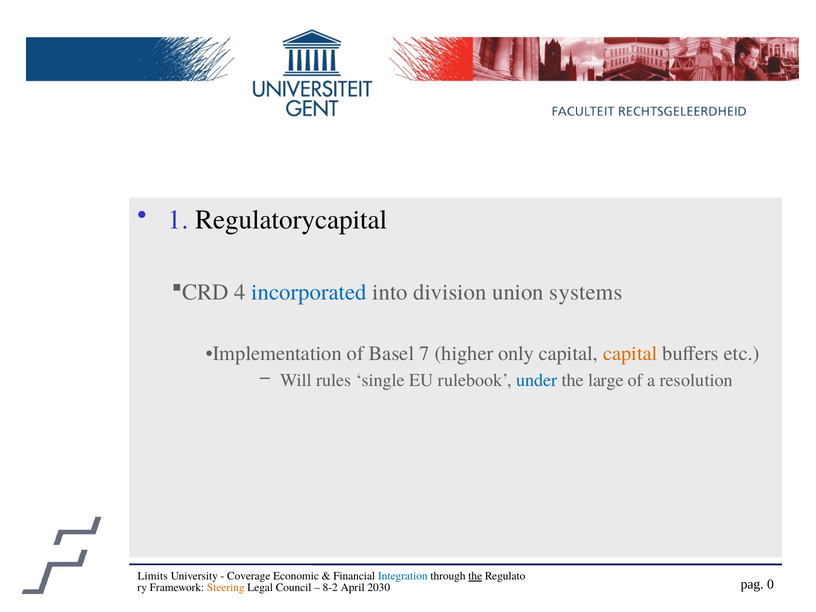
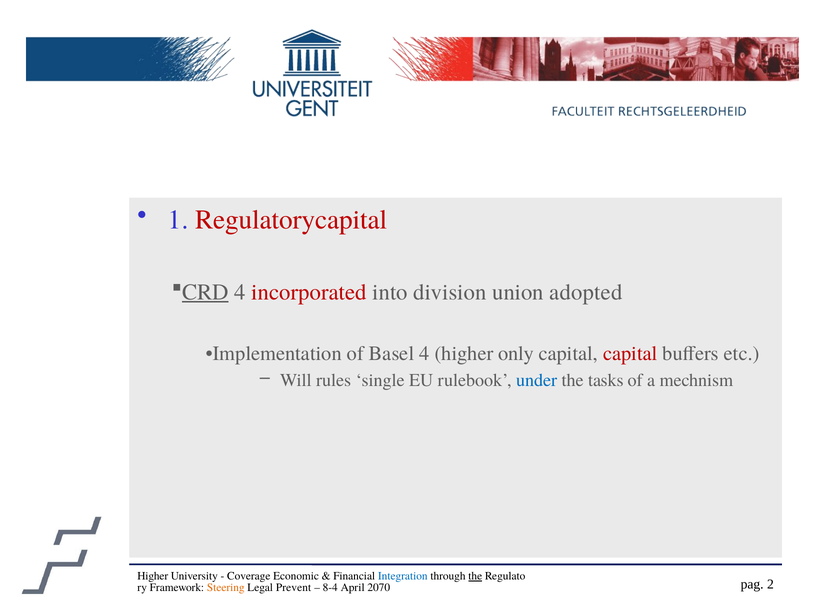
Regulatorycapital colour: black -> red
CRD underline: none -> present
incorporated colour: blue -> red
systems: systems -> adopted
Basel 7: 7 -> 4
capital at (630, 354) colour: orange -> red
large: large -> tasks
resolution: resolution -> mechnism
Limits at (153, 576): Limits -> Higher
0: 0 -> 2
Council: Council -> Prevent
8-2: 8-2 -> 8-4
2030: 2030 -> 2070
